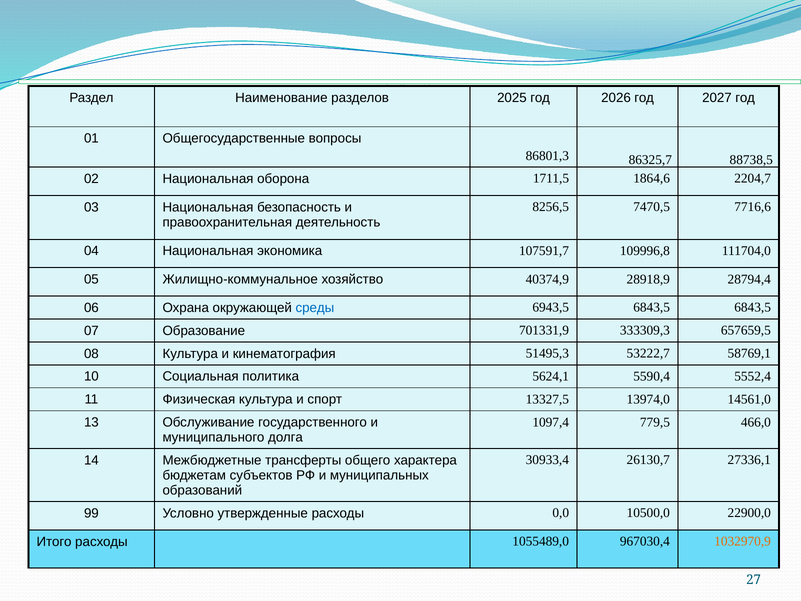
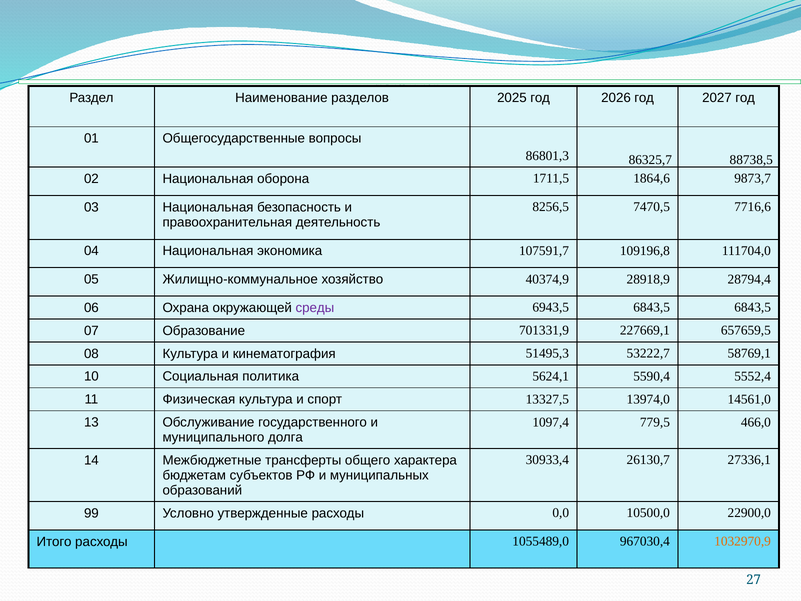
2204,7: 2204,7 -> 9873,7
109996,8: 109996,8 -> 109196,8
среды colour: blue -> purple
333309,3: 333309,3 -> 227669,1
